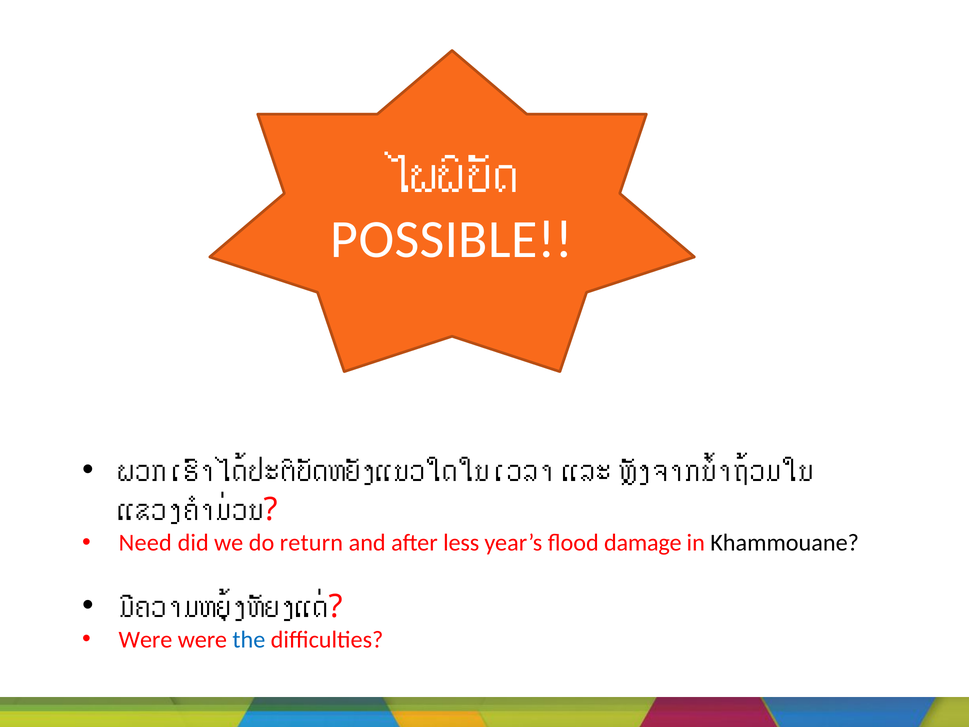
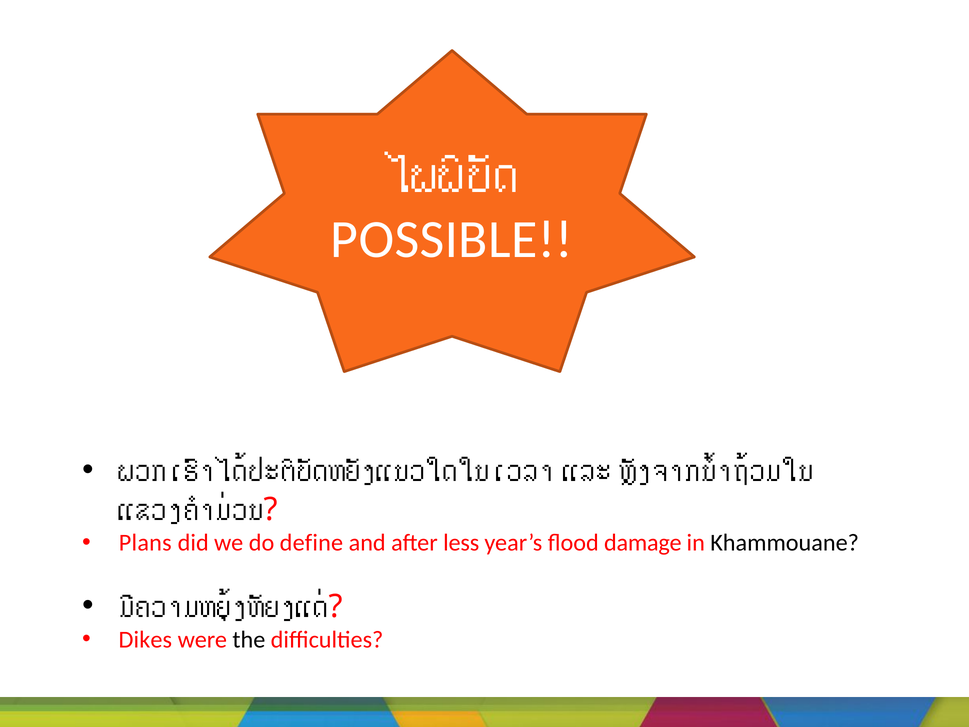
Need: Need -> Plans
return: return -> define
Were at (145, 640): Were -> Dikes
the colour: blue -> black
